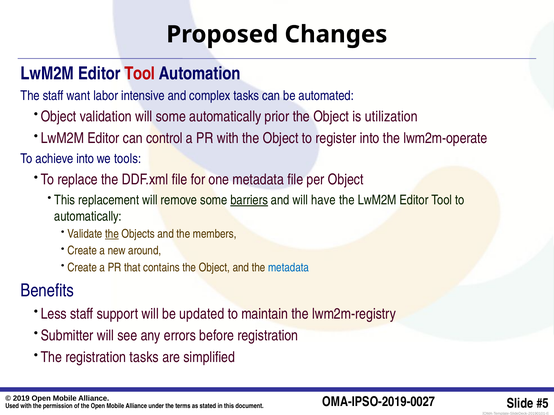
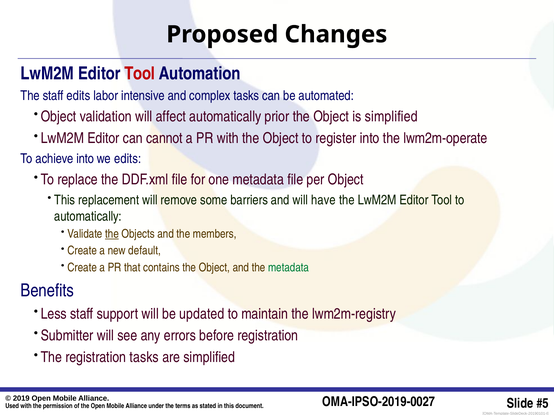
staff want: want -> edits
will some: some -> affect
is utilization: utilization -> simplified
control: control -> cannot
we tools: tools -> edits
barriers underline: present -> none
around: around -> default
metadata at (289, 268) colour: blue -> green
